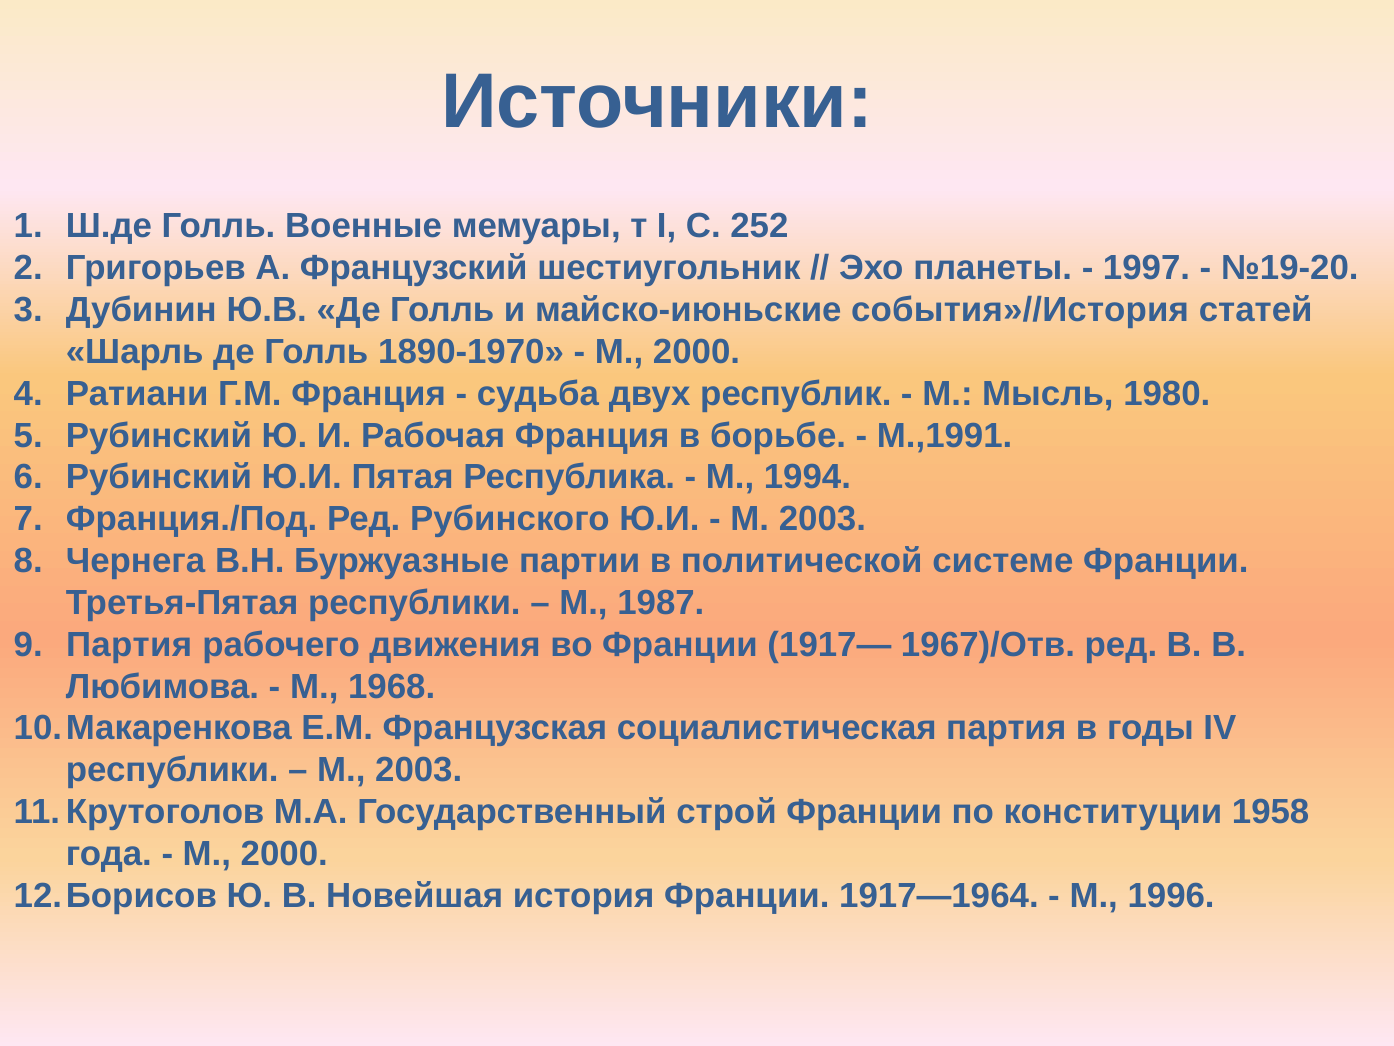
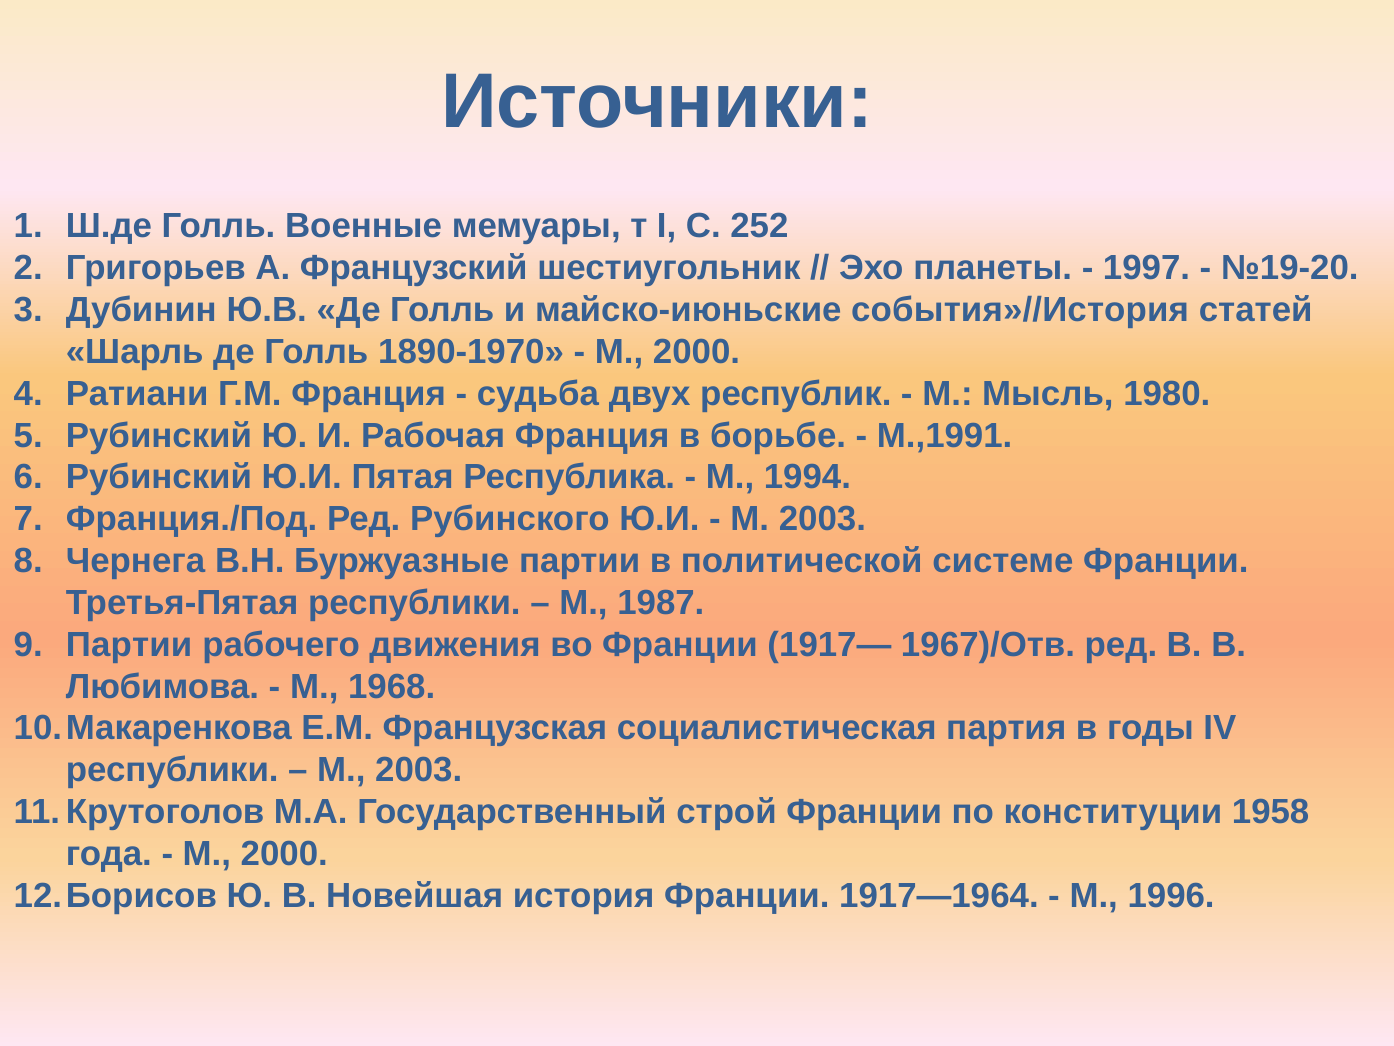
Партия at (129, 644): Партия -> Партии
